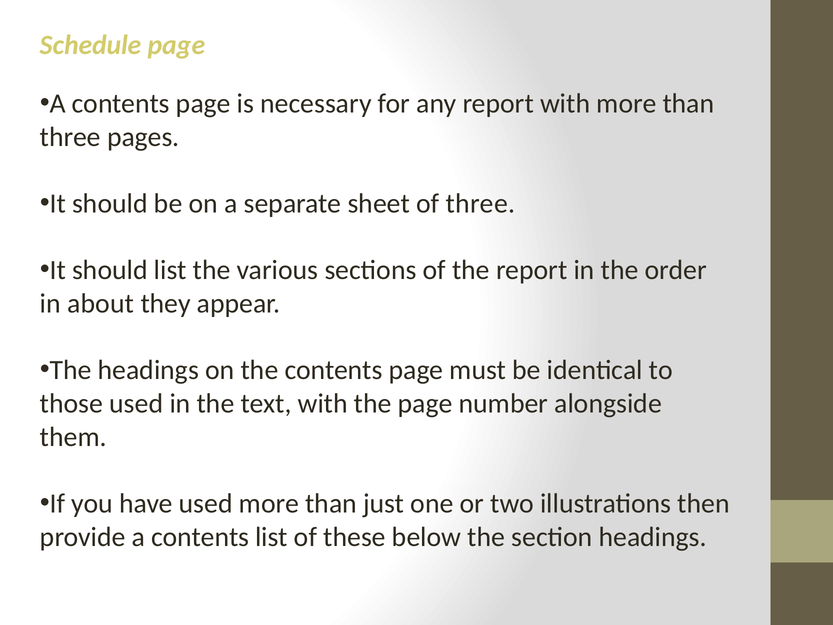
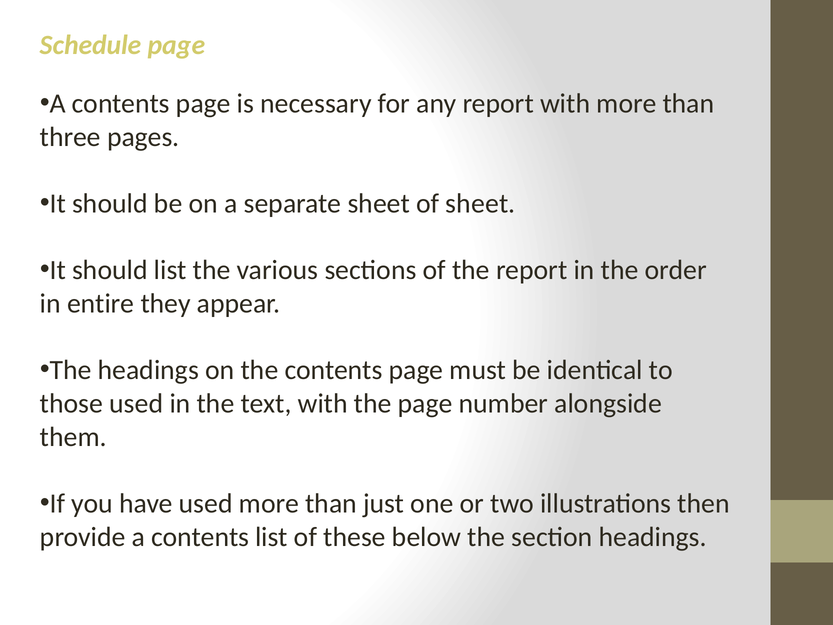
of three: three -> sheet
about: about -> entire
